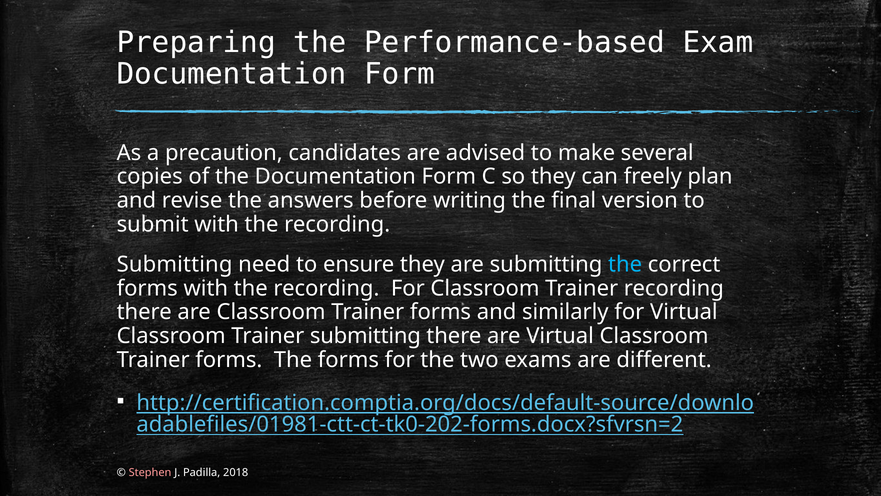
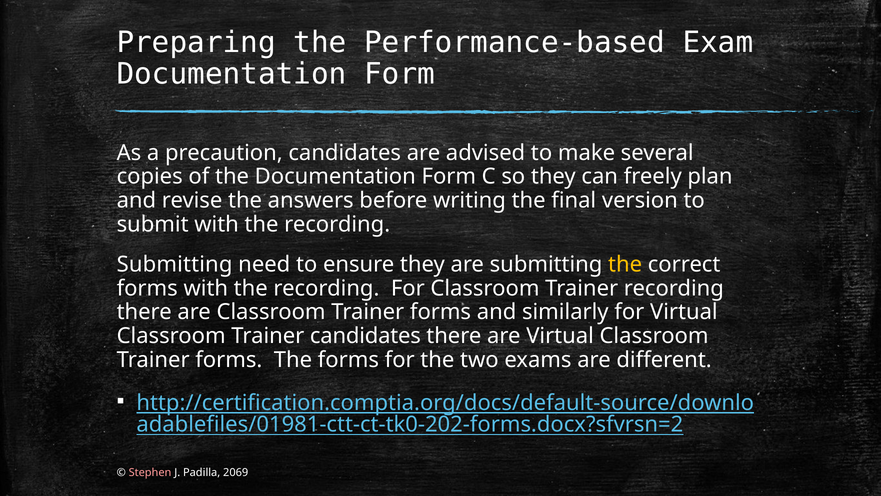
the at (625, 264) colour: light blue -> yellow
Trainer submitting: submitting -> candidates
2018: 2018 -> 2069
